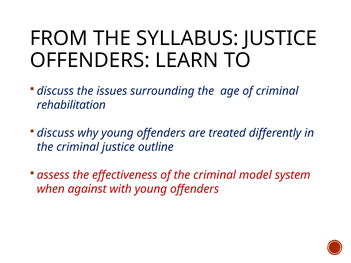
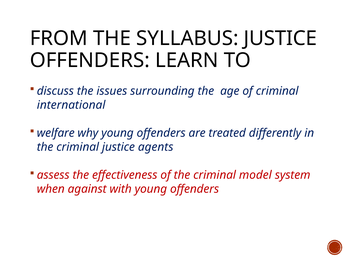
rehabilitation: rehabilitation -> international
discuss at (56, 133): discuss -> welfare
outline: outline -> agents
